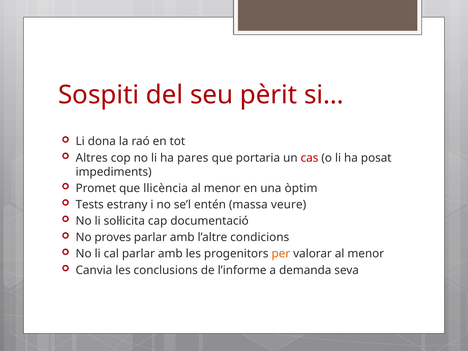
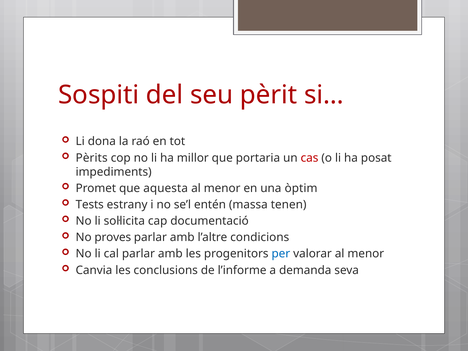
Altres: Altres -> Pèrits
pares: pares -> millor
llicència: llicència -> aquesta
veure: veure -> tenen
per colour: orange -> blue
